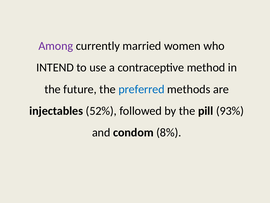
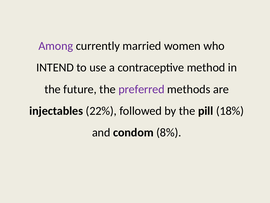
preferred colour: blue -> purple
52%: 52% -> 22%
93%: 93% -> 18%
